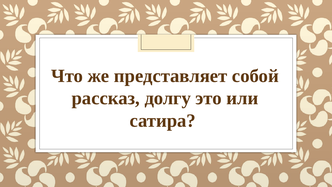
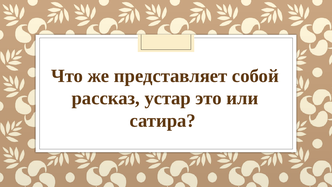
долгу: долгу -> устар
